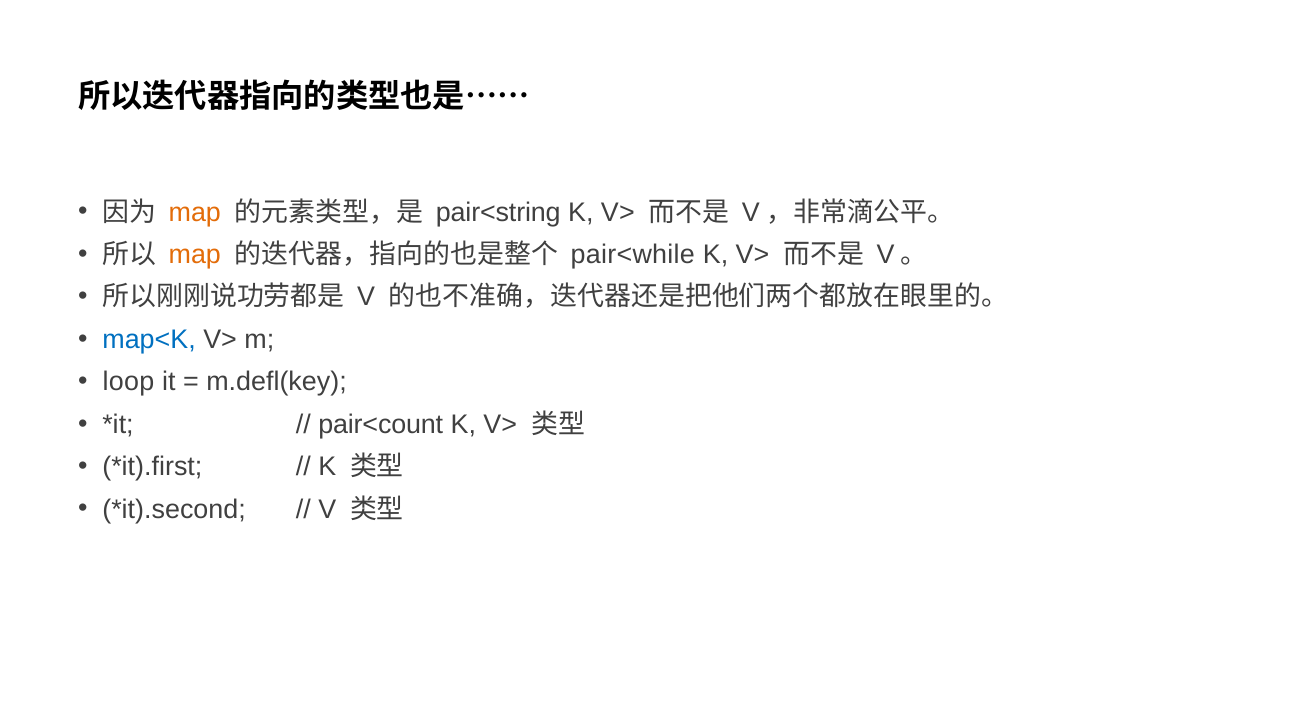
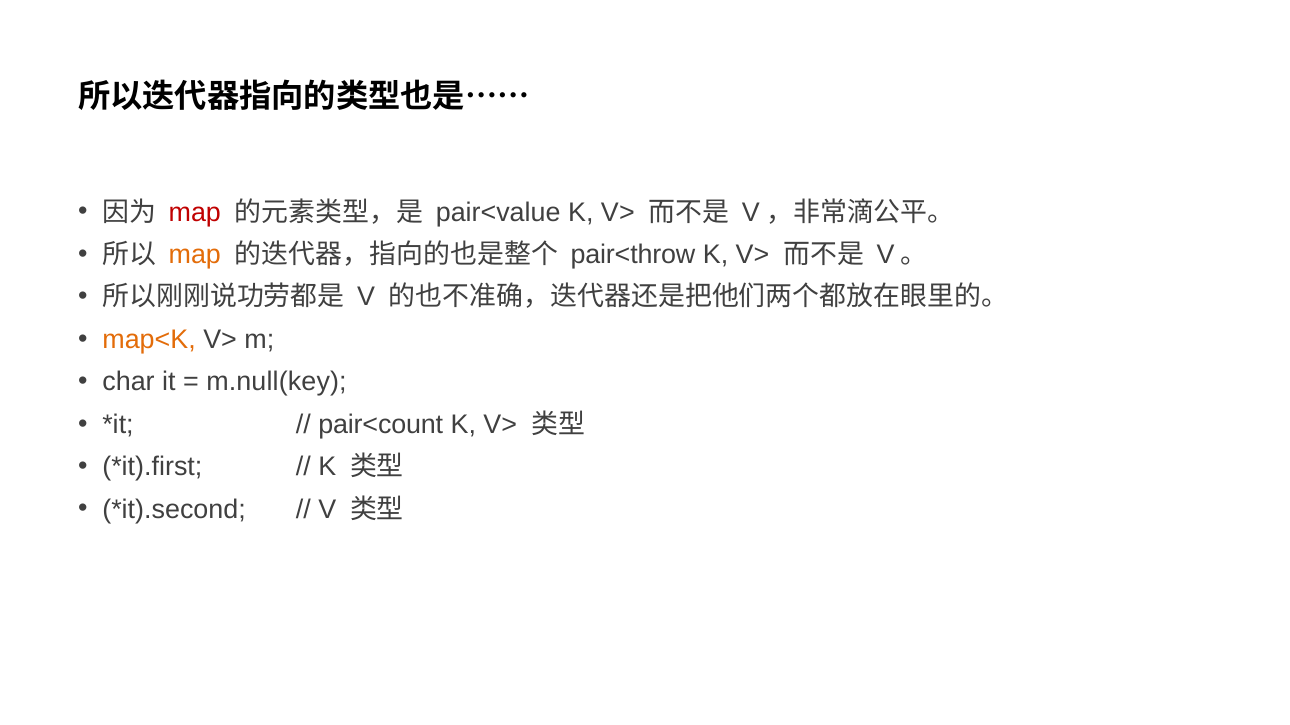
map at (195, 212) colour: orange -> red
pair<string: pair<string -> pair<value
pair<while: pair<while -> pair<throw
map<K colour: blue -> orange
loop: loop -> char
m.defl(key: m.defl(key -> m.null(key
